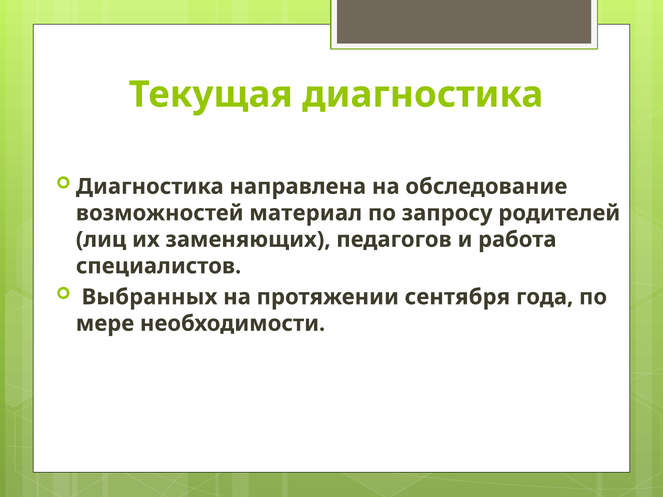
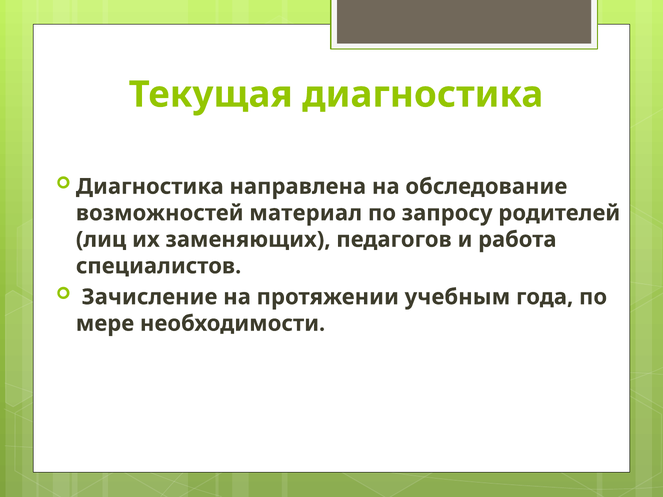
Выбранных: Выбранных -> Зачисление
сентября: сентября -> учебным
